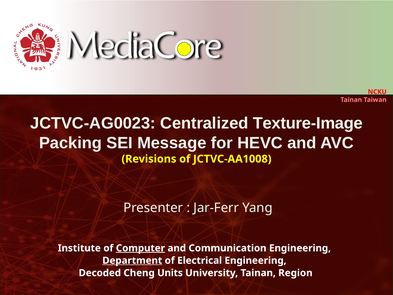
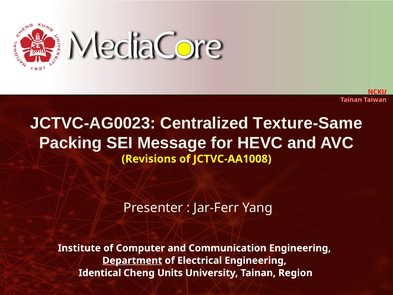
Texture-Image: Texture-Image -> Texture-Same
Computer underline: present -> none
Decoded: Decoded -> Identical
